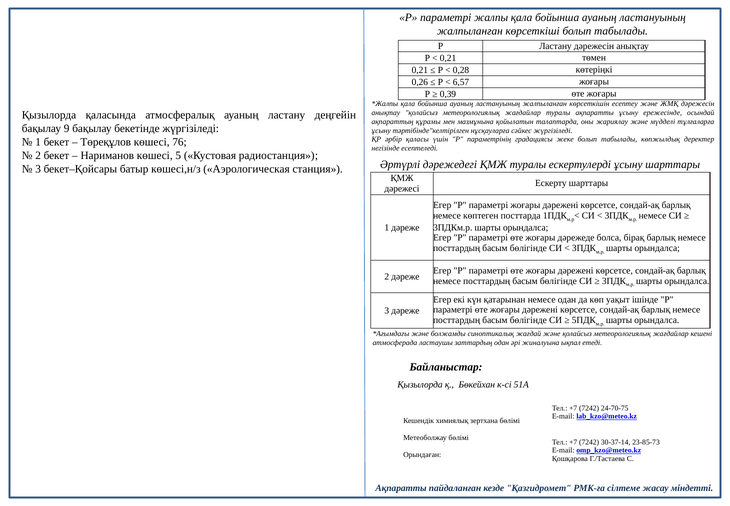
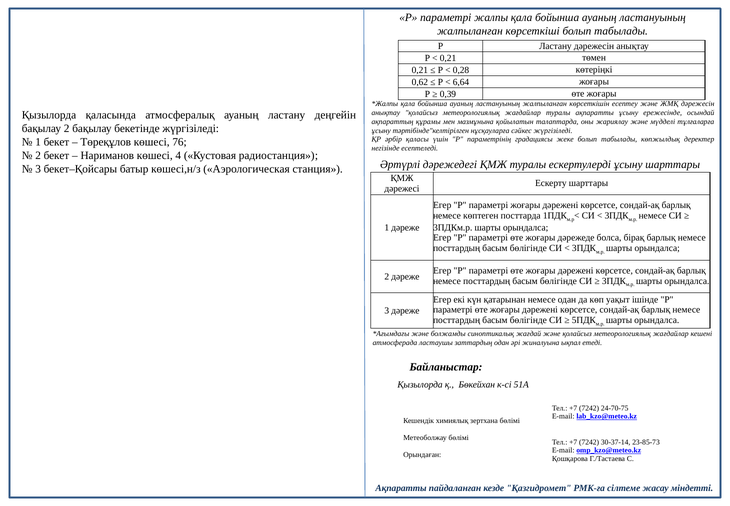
0,26: 0,26 -> 0,62
6,57: 6,57 -> 6,64
бақылау 9: 9 -> 2
5: 5 -> 4
